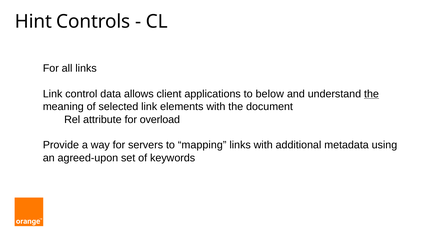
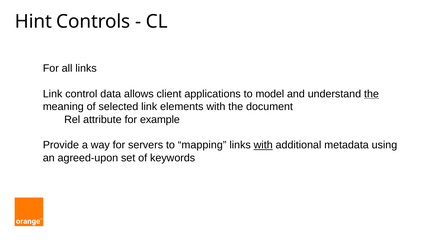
below: below -> model
overload: overload -> example
with at (263, 145) underline: none -> present
